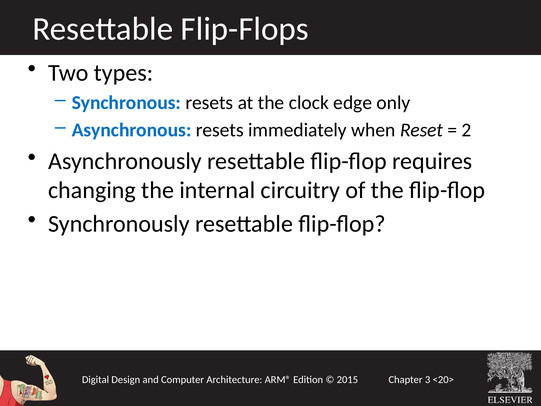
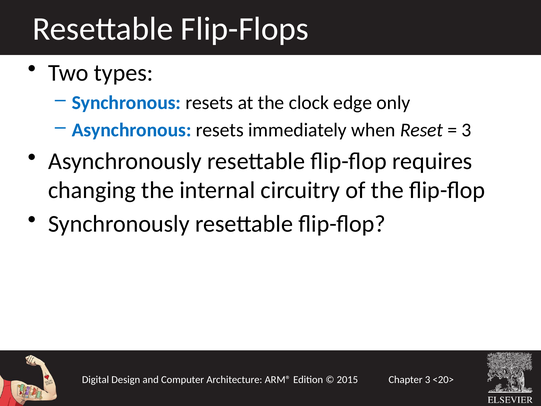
2 at (467, 130): 2 -> 3
